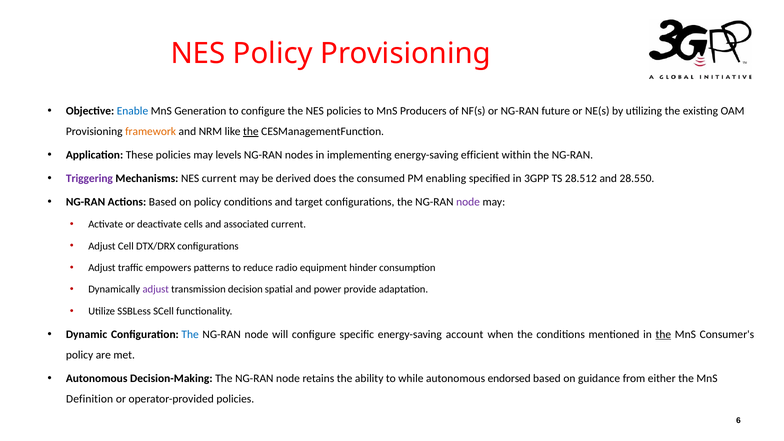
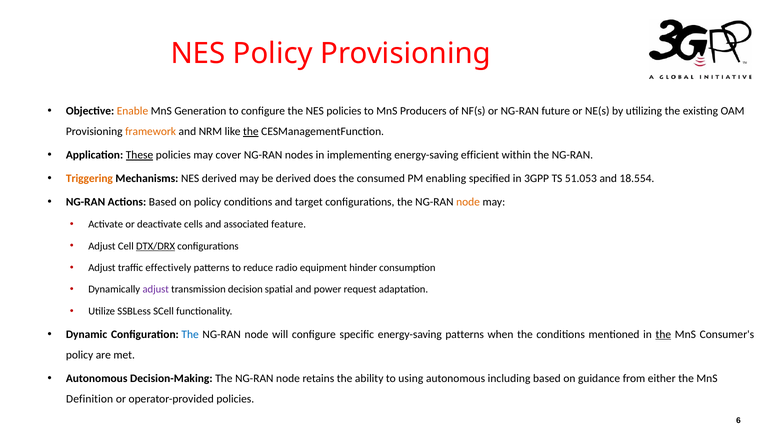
Enable colour: blue -> orange
These underline: none -> present
levels: levels -> cover
Triggering colour: purple -> orange
NES current: current -> derived
28.512: 28.512 -> 51.053
28.550: 28.550 -> 18.554
node at (468, 202) colour: purple -> orange
associated current: current -> feature
DTX/DRX underline: none -> present
empowers: empowers -> effectively
provide: provide -> request
energy-saving account: account -> patterns
while: while -> using
endorsed: endorsed -> including
